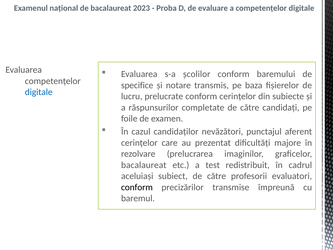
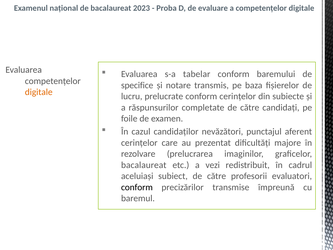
şcolilor: şcolilor -> tabelar
digitale at (39, 92) colour: blue -> orange
test: test -> vezi
